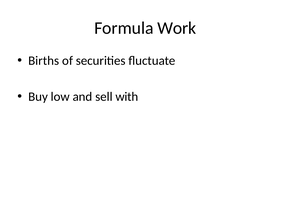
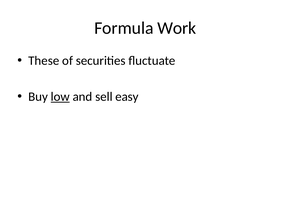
Births: Births -> These
low underline: none -> present
with: with -> easy
